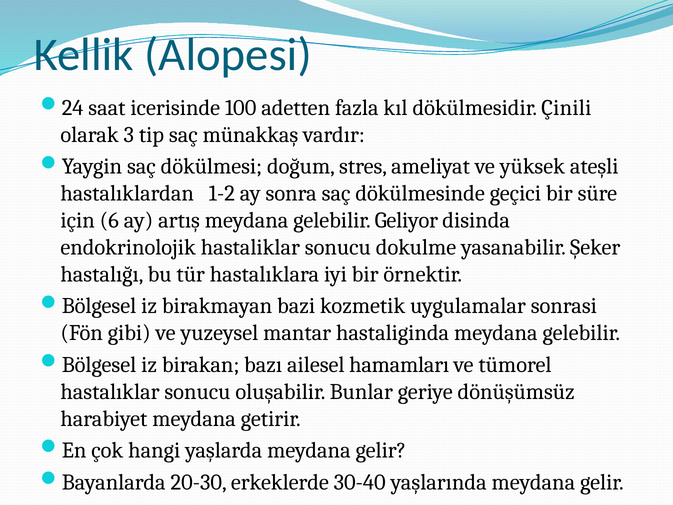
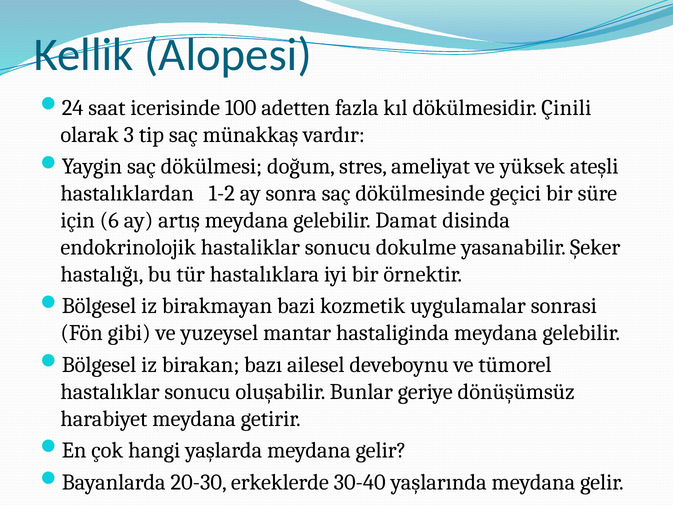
Geliyor: Geliyor -> Damat
hamamları: hamamları -> deveboynu
